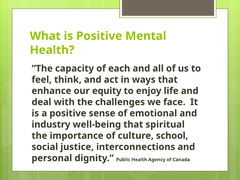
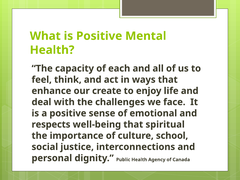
equity: equity -> create
industry: industry -> respects
